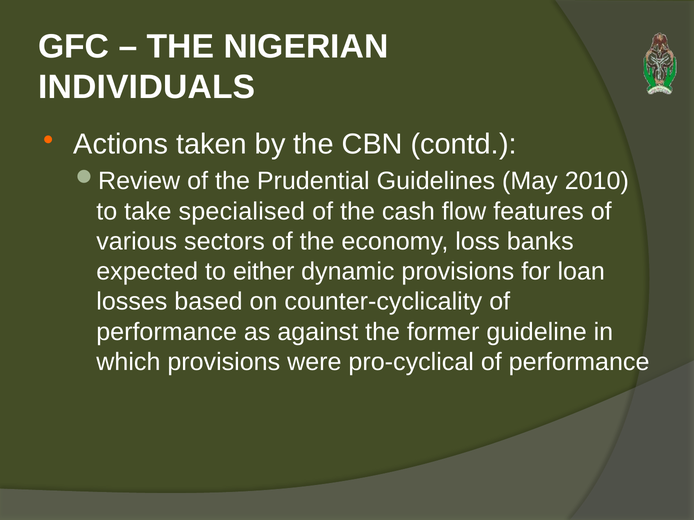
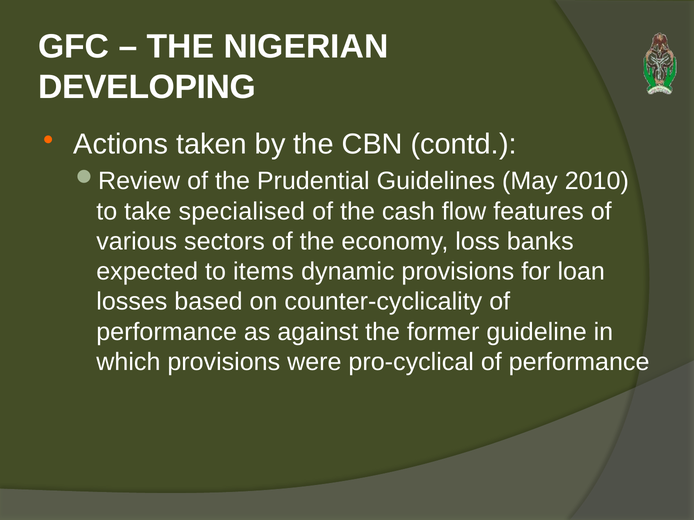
INDIVIDUALS: INDIVIDUALS -> DEVELOPING
either: either -> items
